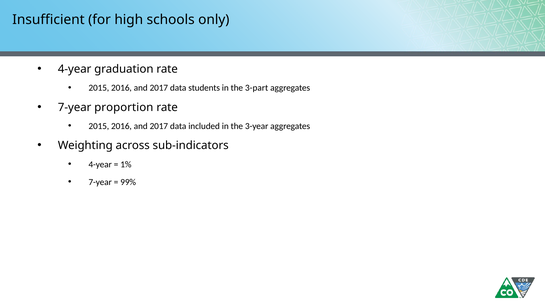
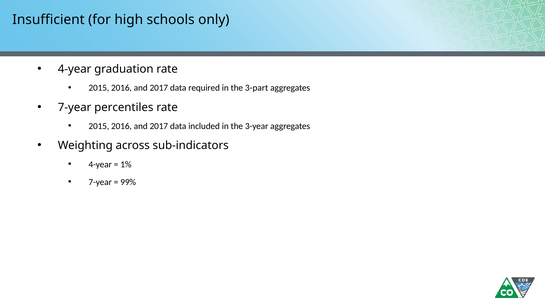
students: students -> required
proportion: proportion -> percentiles
